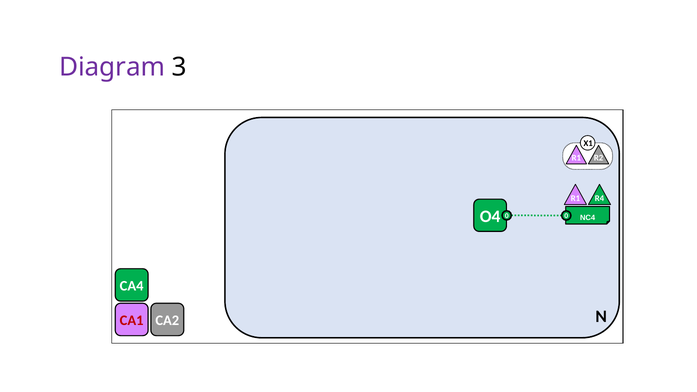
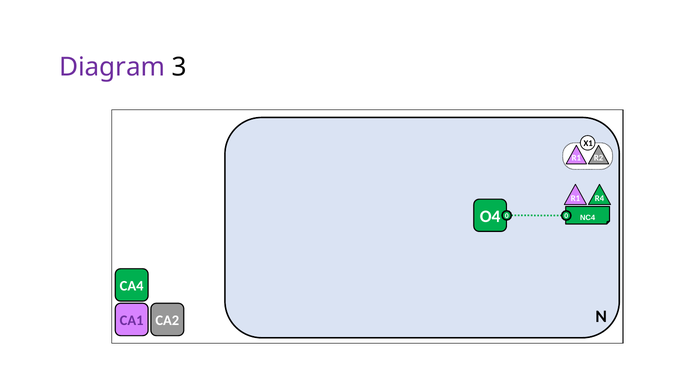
CA1 colour: red -> purple
